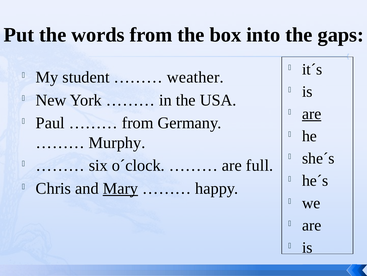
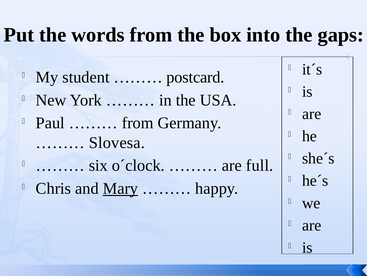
weather: weather -> postcard
are at (312, 114) underline: present -> none
Murphy: Murphy -> Slovesa
